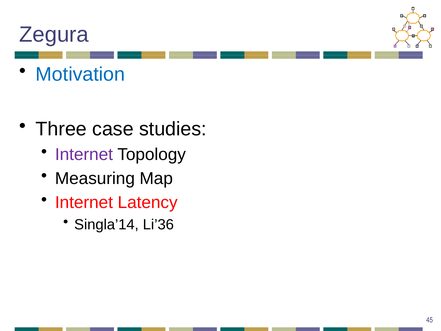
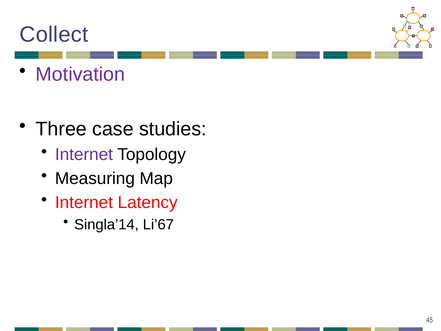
Zegura: Zegura -> Collect
Motivation colour: blue -> purple
Li’36: Li’36 -> Li’67
